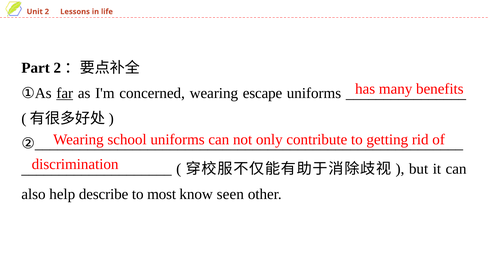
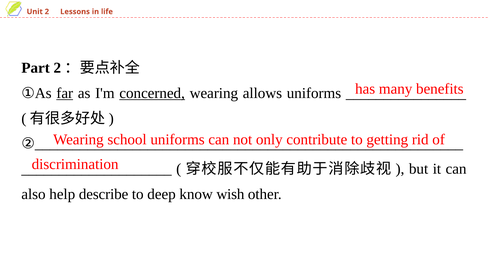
concerned underline: none -> present
escape: escape -> allows
most: most -> deep
seen: seen -> wish
